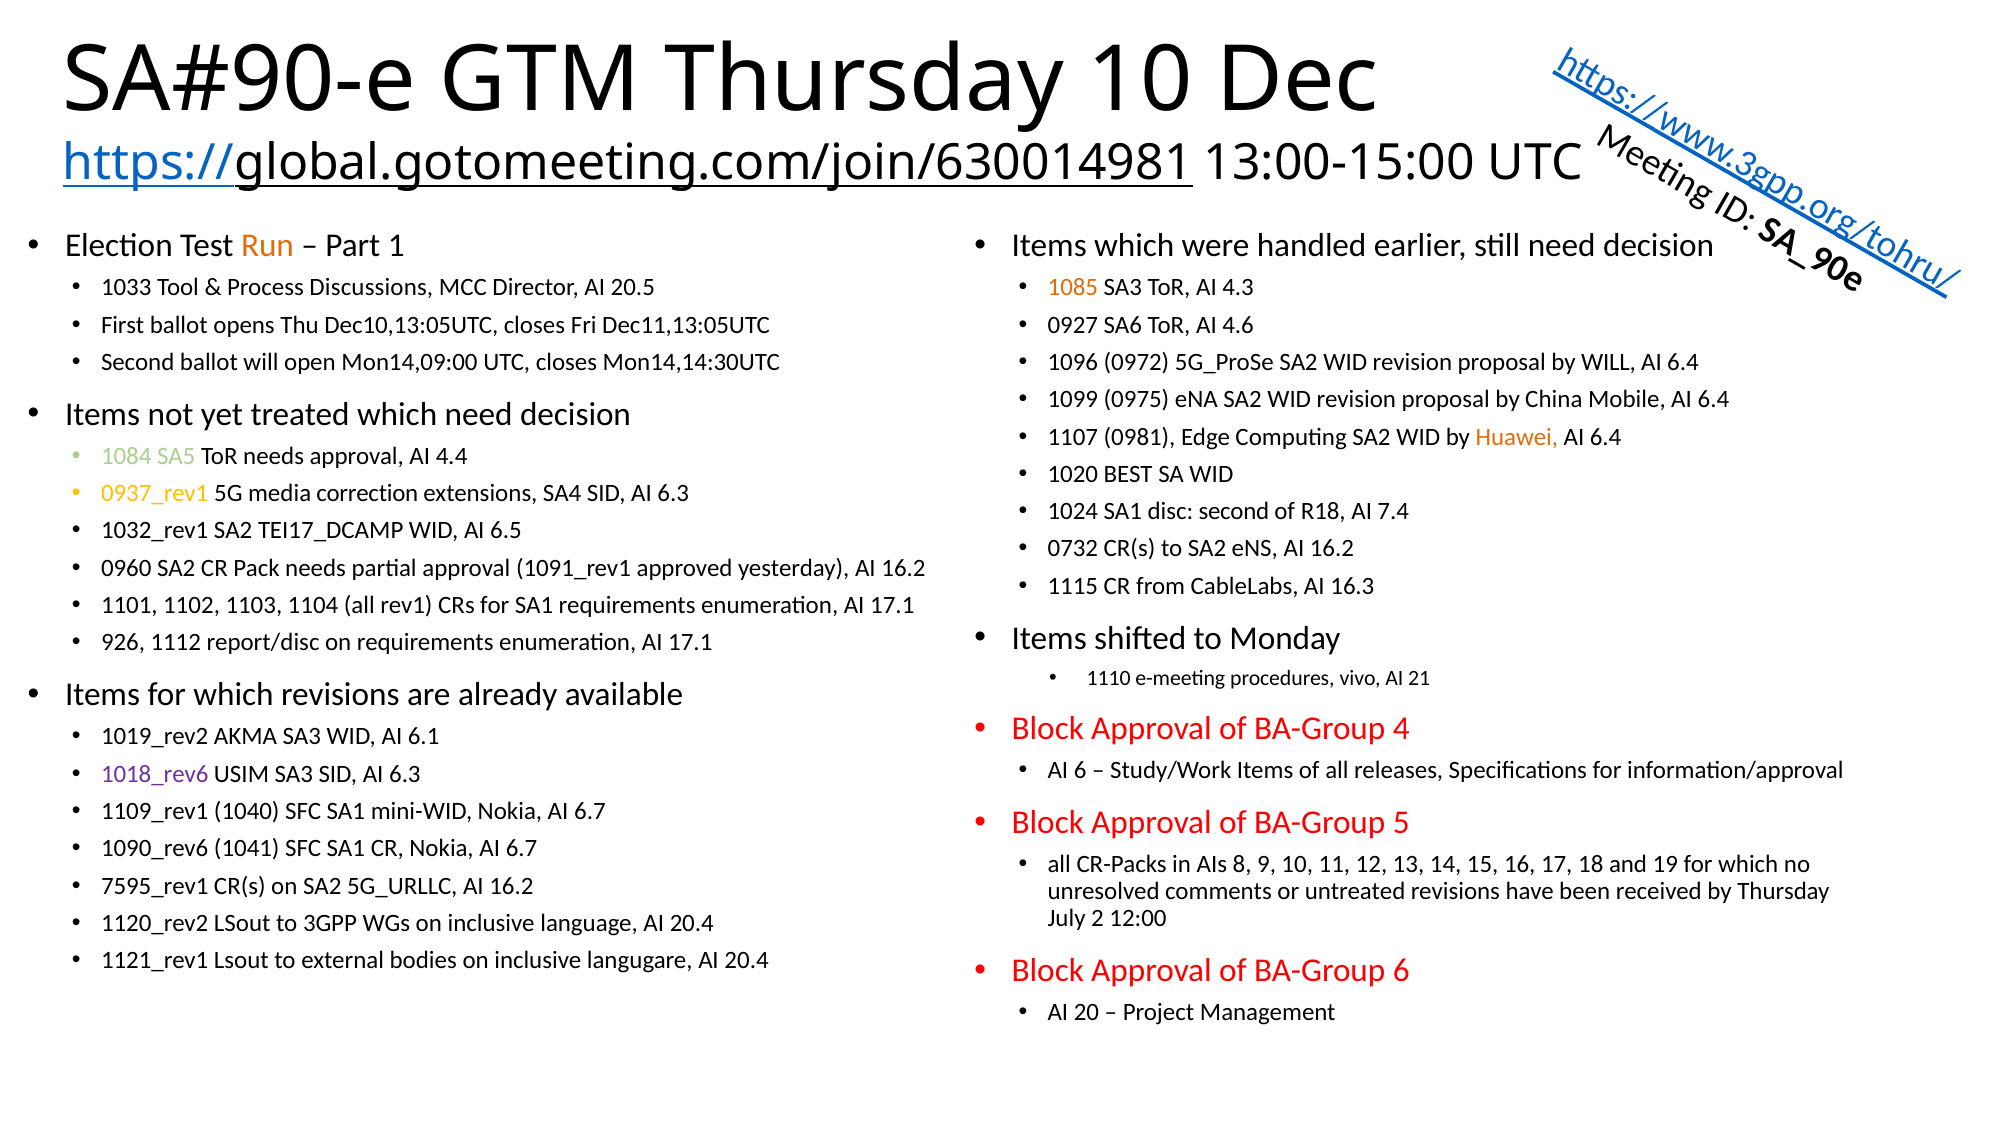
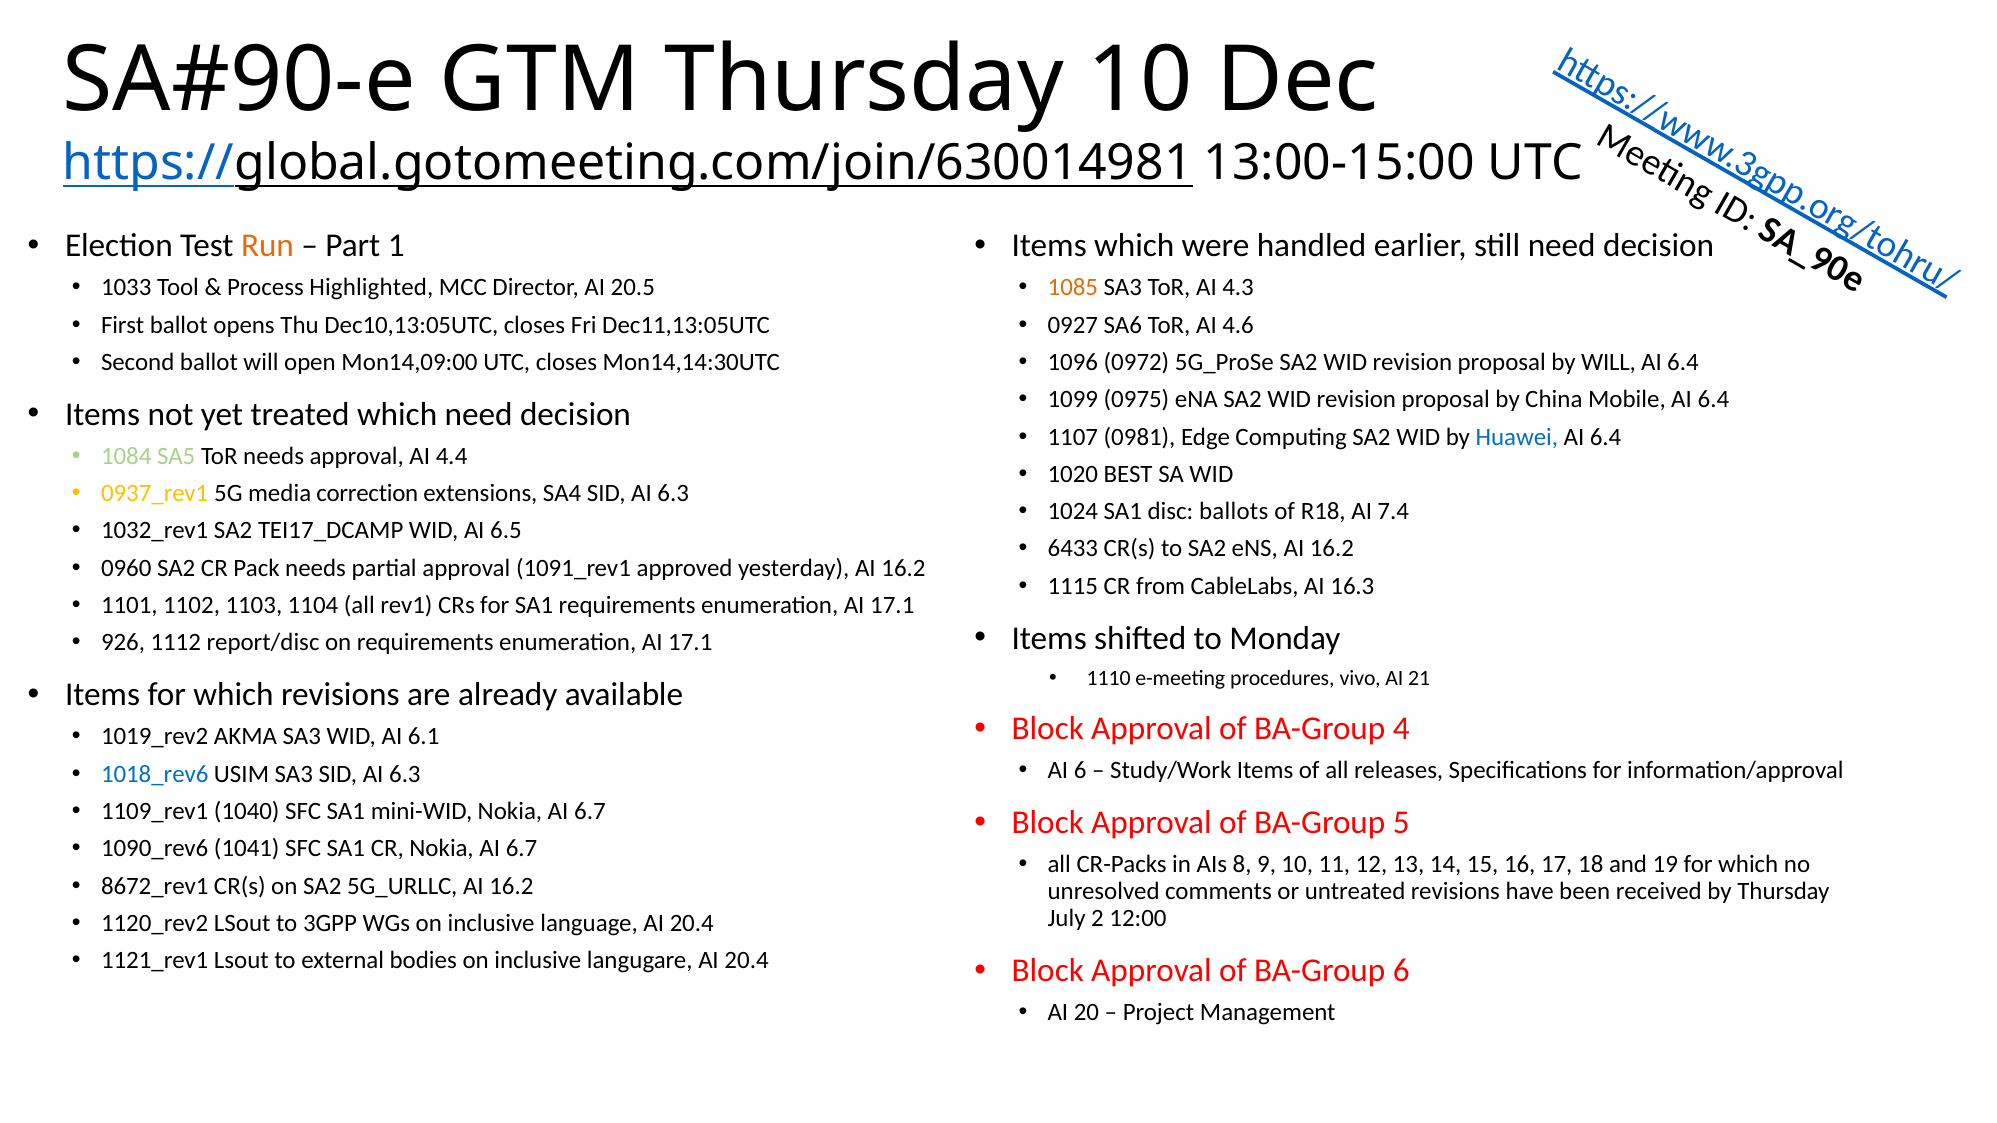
Discussions: Discussions -> Highlighted
Huawei colour: orange -> blue
disc second: second -> ballots
0732: 0732 -> 6433
1018_rev6 colour: purple -> blue
7595_rev1: 7595_rev1 -> 8672_rev1
